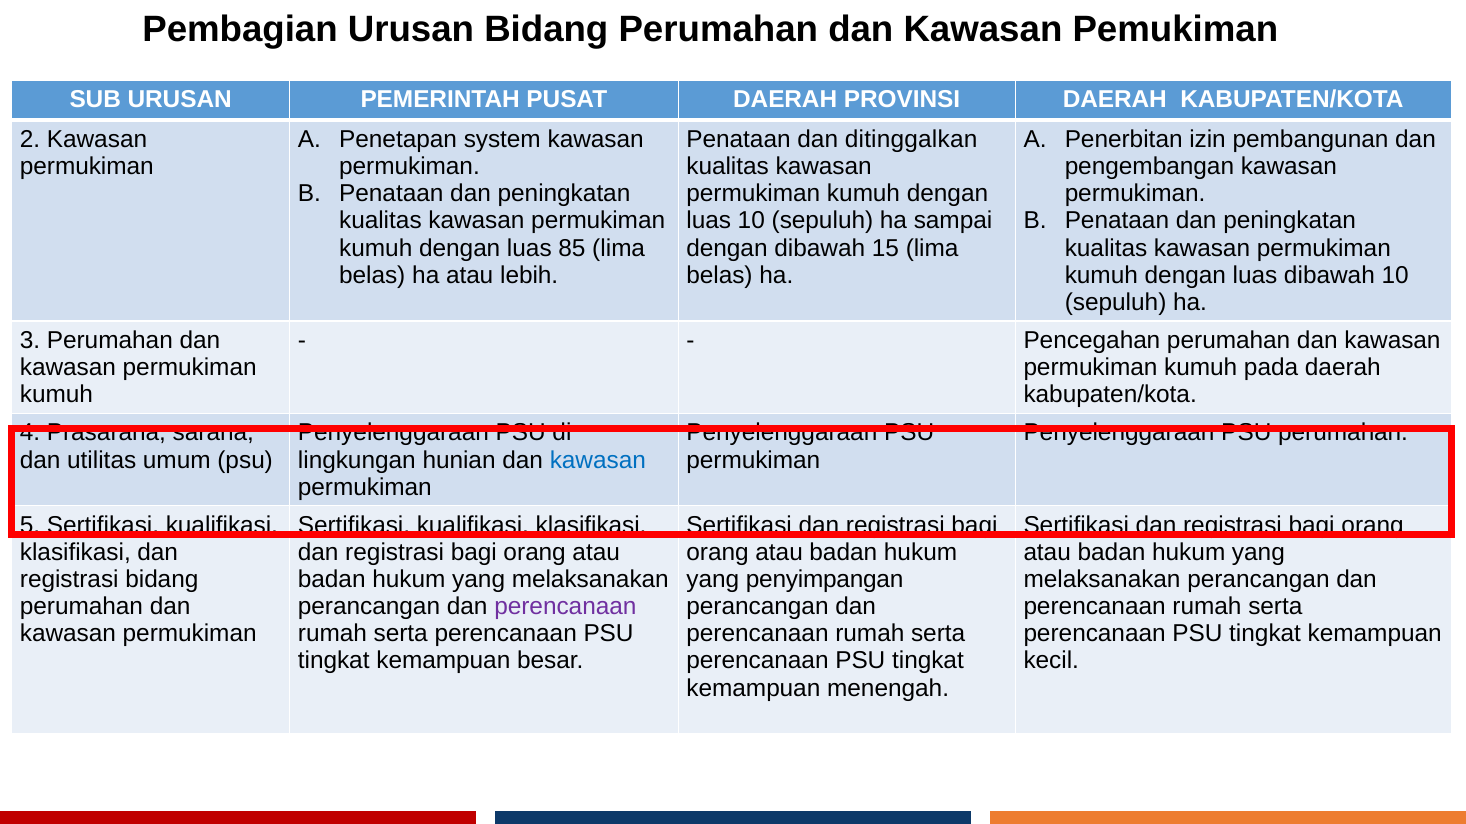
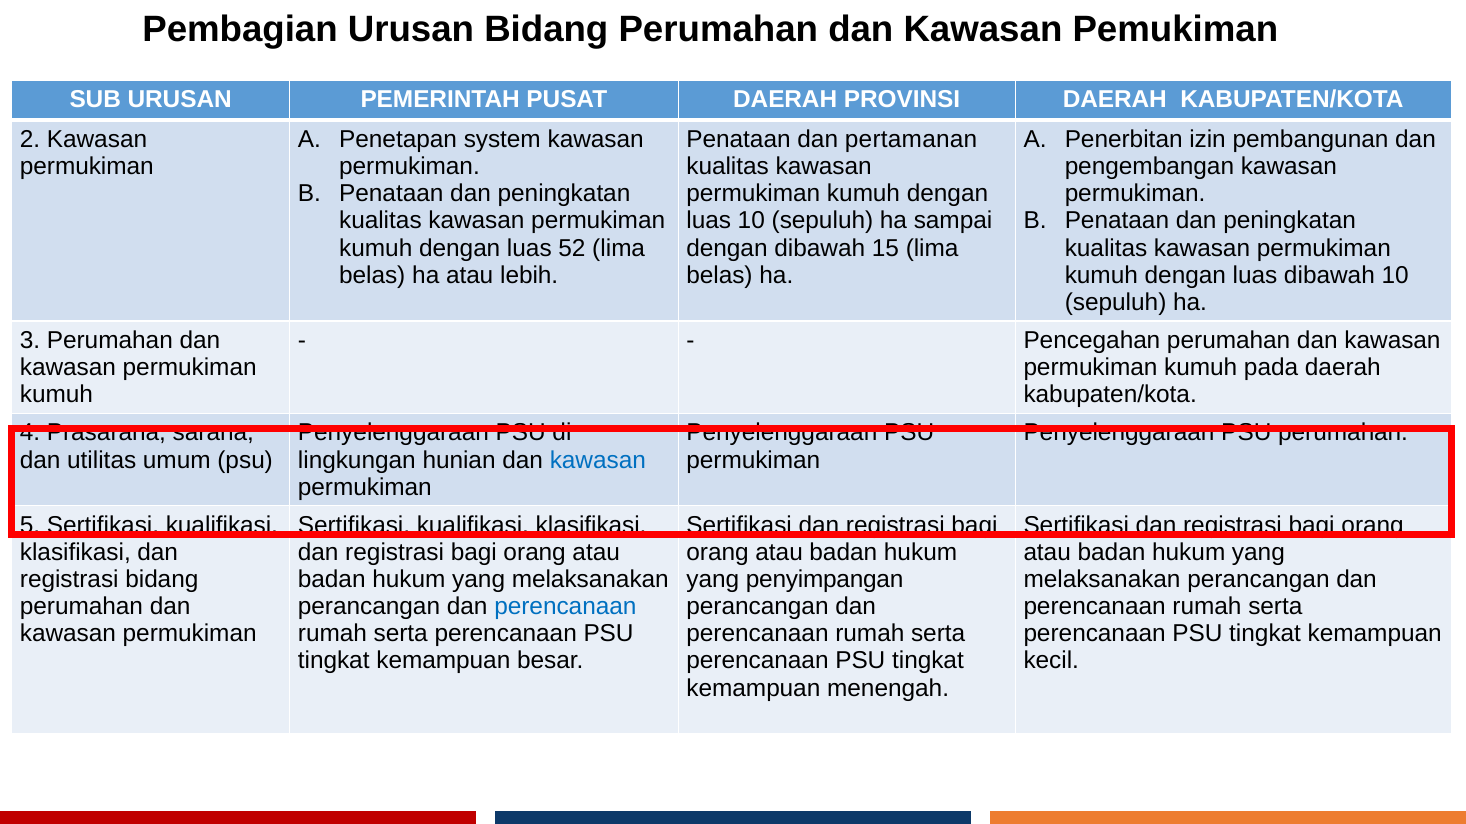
ditinggalkan: ditinggalkan -> pertamanan
85: 85 -> 52
perencanaan at (565, 607) colour: purple -> blue
